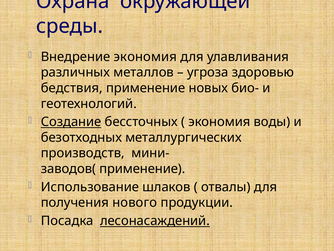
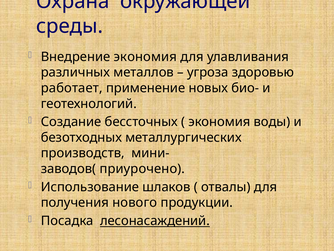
бедствия: бедствия -> работает
Создание underline: present -> none
применение at (142, 168): применение -> приурочено
